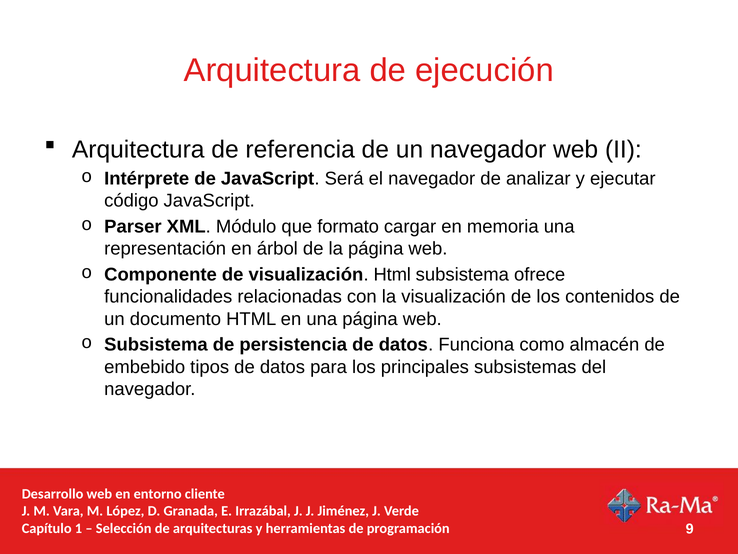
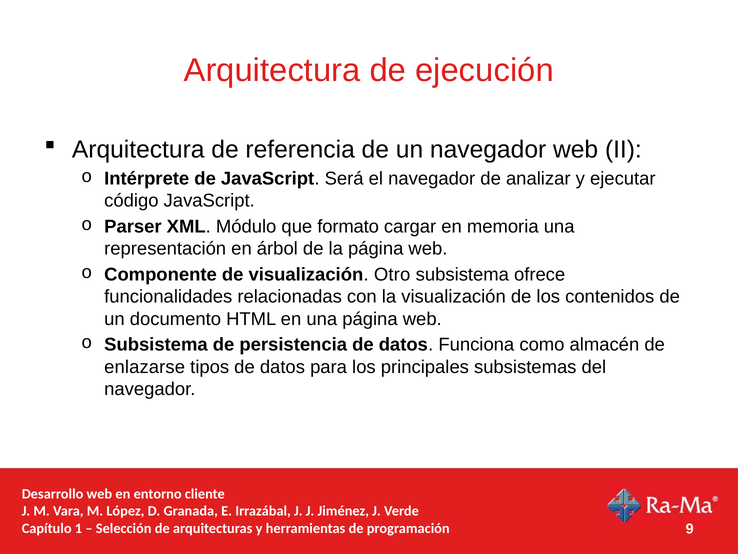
visualización Html: Html -> Otro
embebido: embebido -> enlazarse
